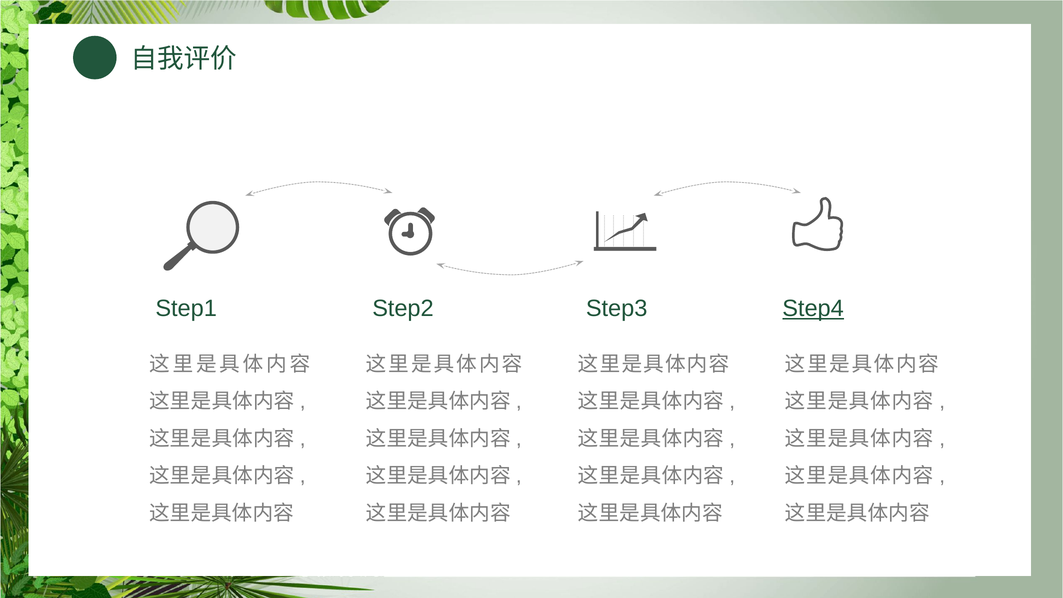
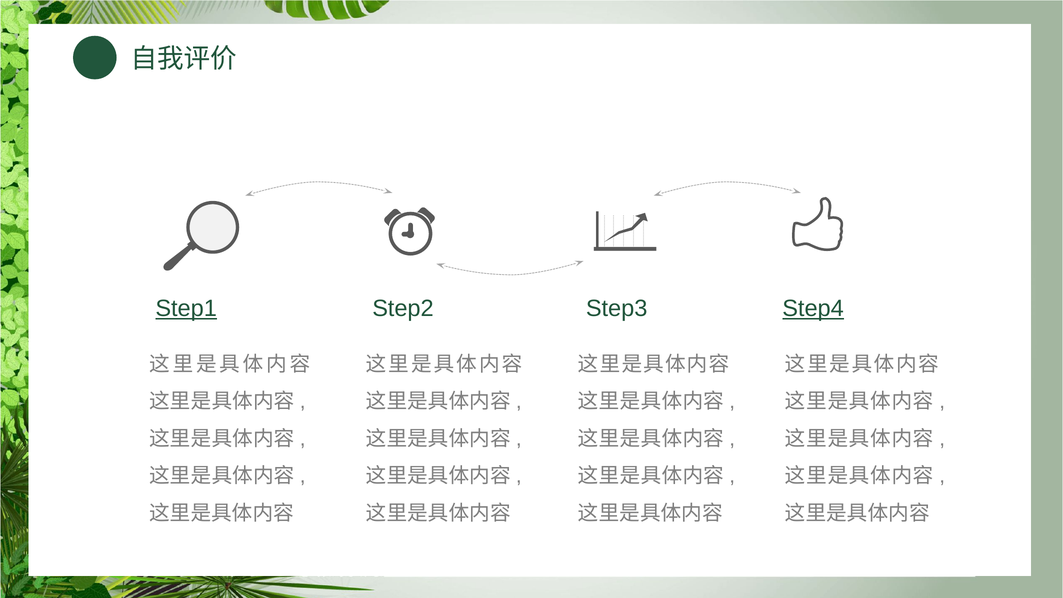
Step1 underline: none -> present
